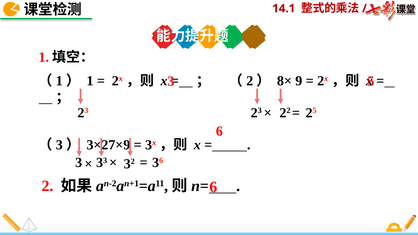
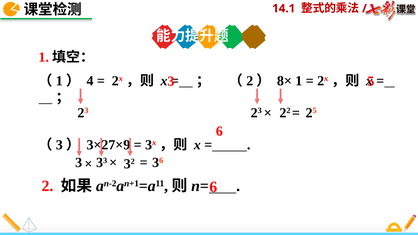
1: 1 -> 4
9: 9 -> 1
